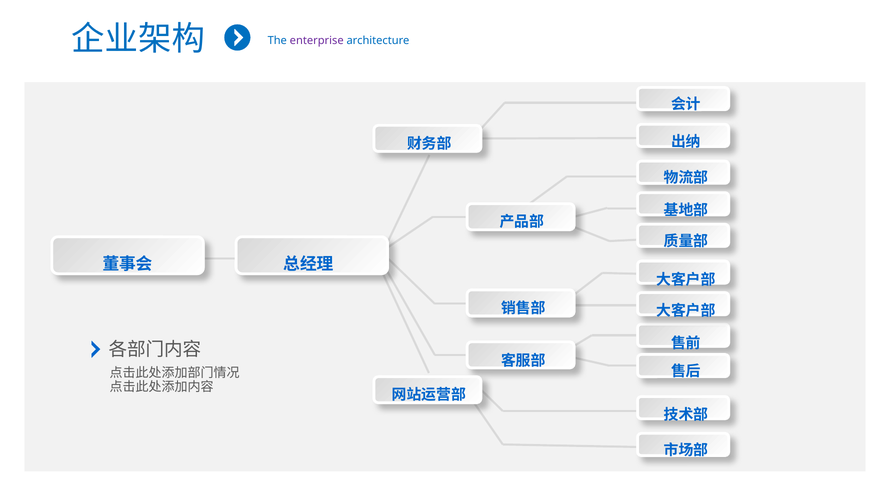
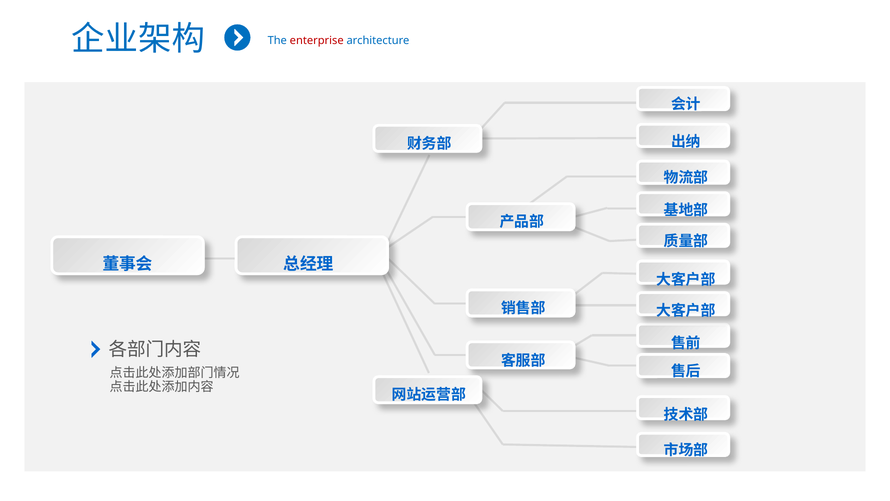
enterprise colour: purple -> red
